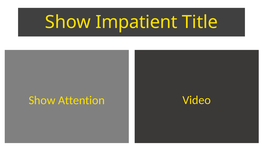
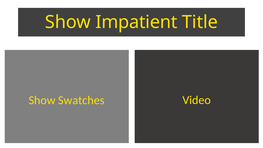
Attention: Attention -> Swatches
